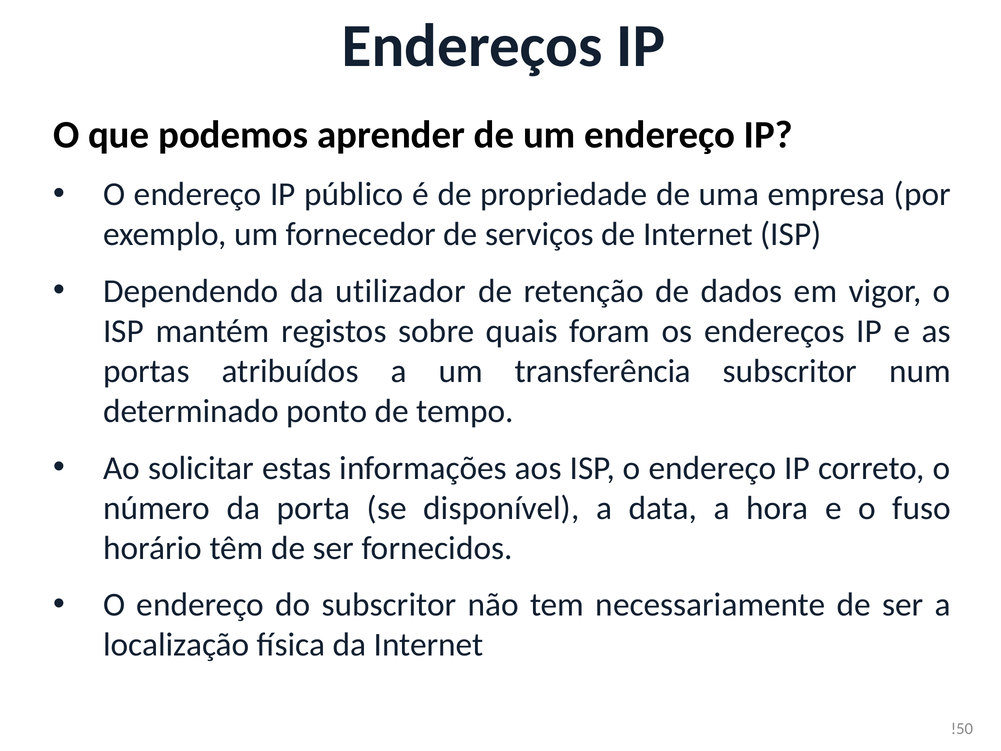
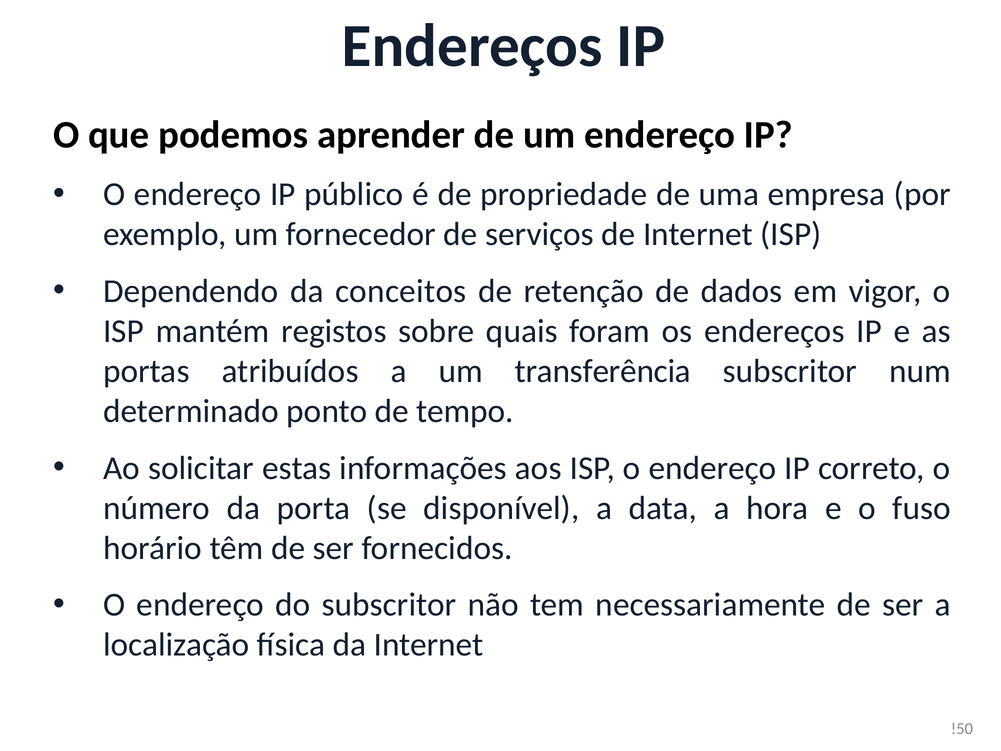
utilizador: utilizador -> conceitos
